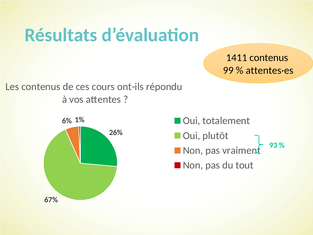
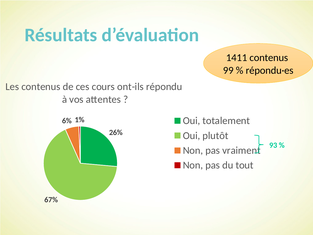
attentes·es: attentes·es -> répondu·es
